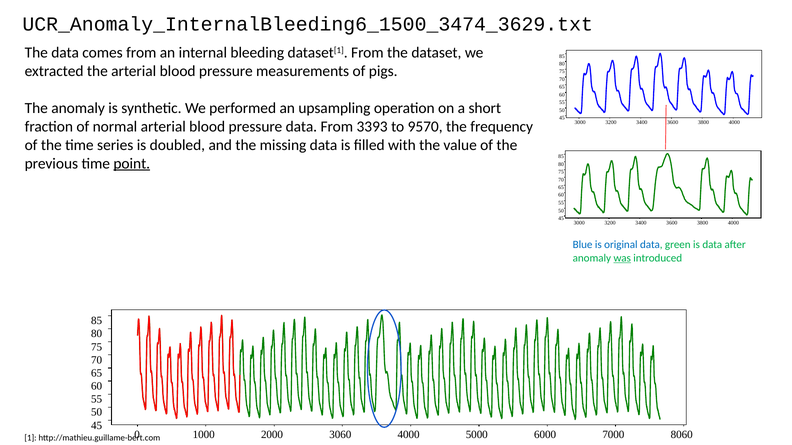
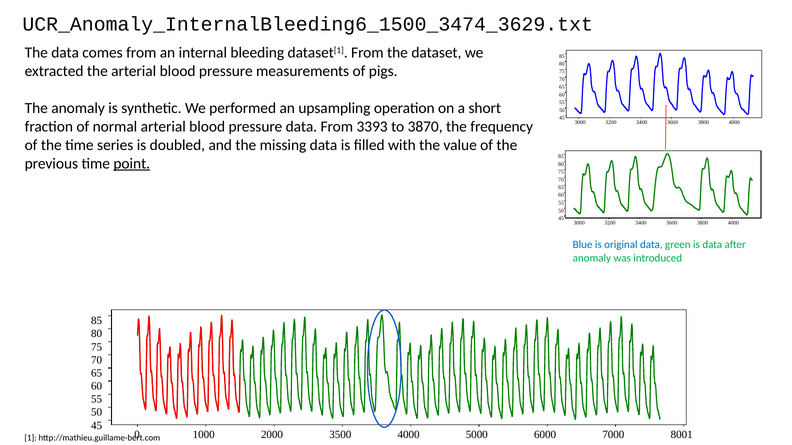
9570: 9570 -> 3870
was underline: present -> none
3060: 3060 -> 3500
8060: 8060 -> 8001
